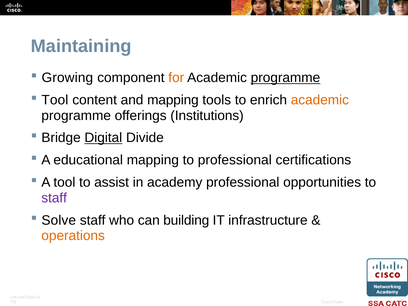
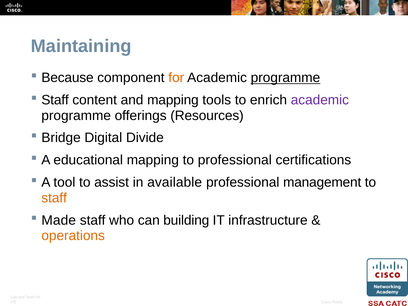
Growing: Growing -> Because
Tool at (55, 100): Tool -> Staff
academic at (320, 100) colour: orange -> purple
Institutions: Institutions -> Resources
Digital underline: present -> none
academy: academy -> available
opportunities: opportunities -> management
staff at (54, 198) colour: purple -> orange
Solve: Solve -> Made
